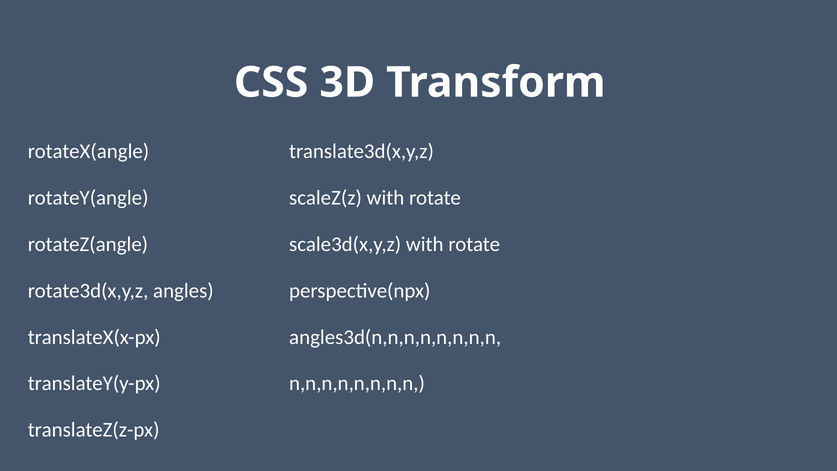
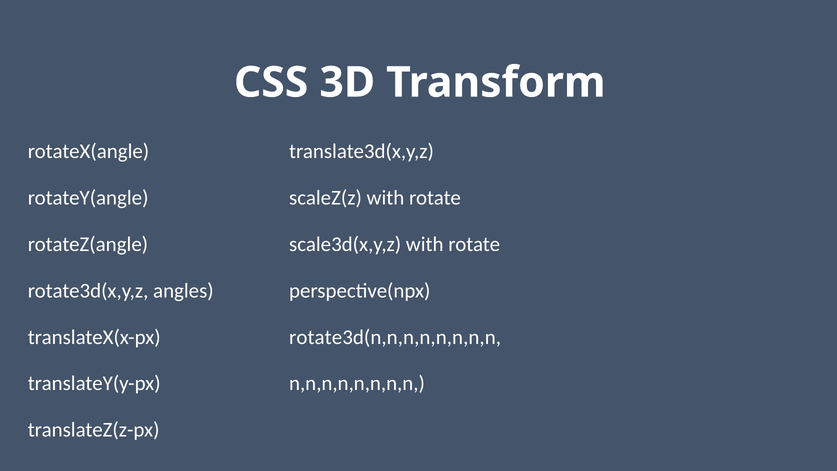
angles3d(n,n,n,n,n,n,n,n: angles3d(n,n,n,n,n,n,n,n -> rotate3d(n,n,n,n,n,n,n,n
